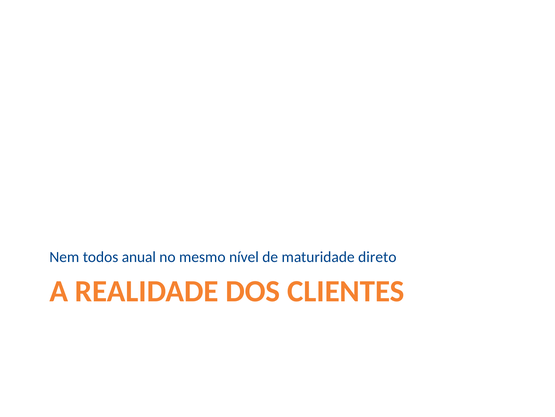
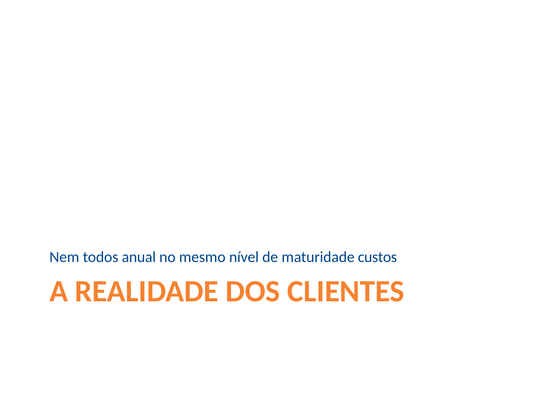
direto: direto -> custos
